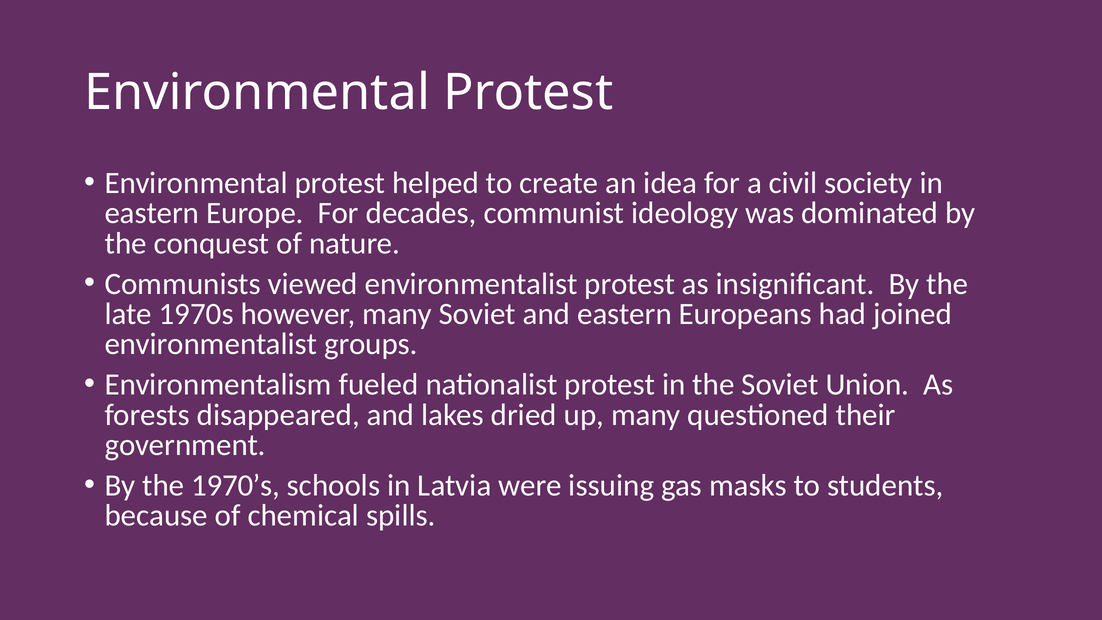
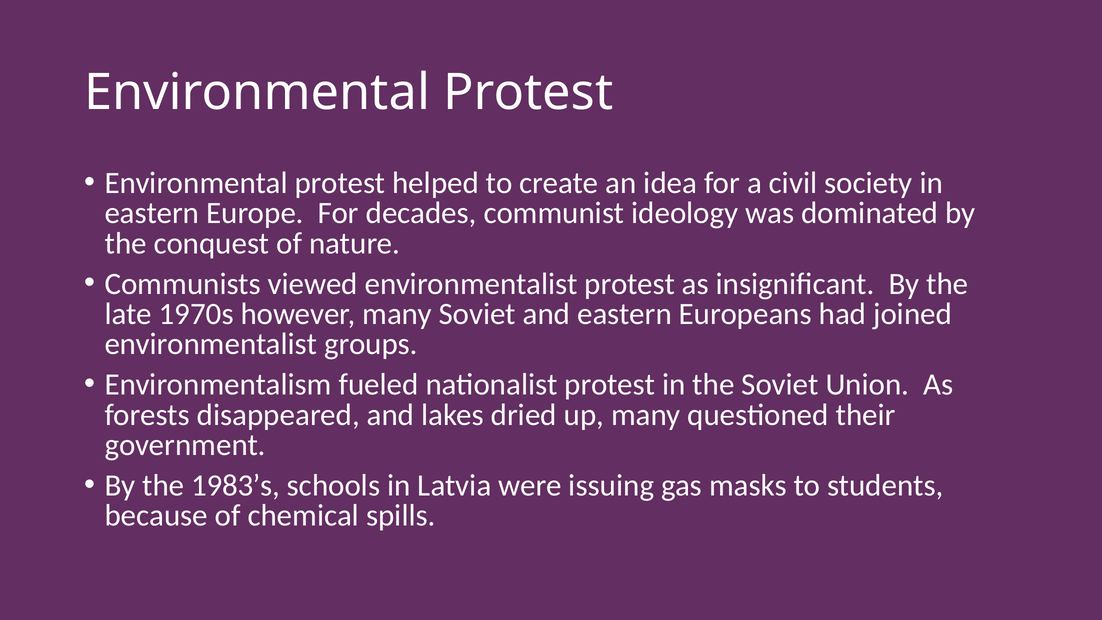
1970’s: 1970’s -> 1983’s
